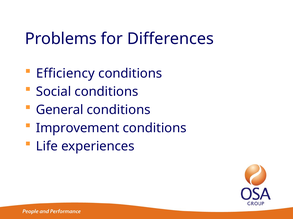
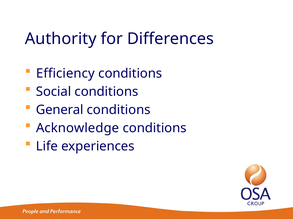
Problems: Problems -> Authority
Improvement: Improvement -> Acknowledge
